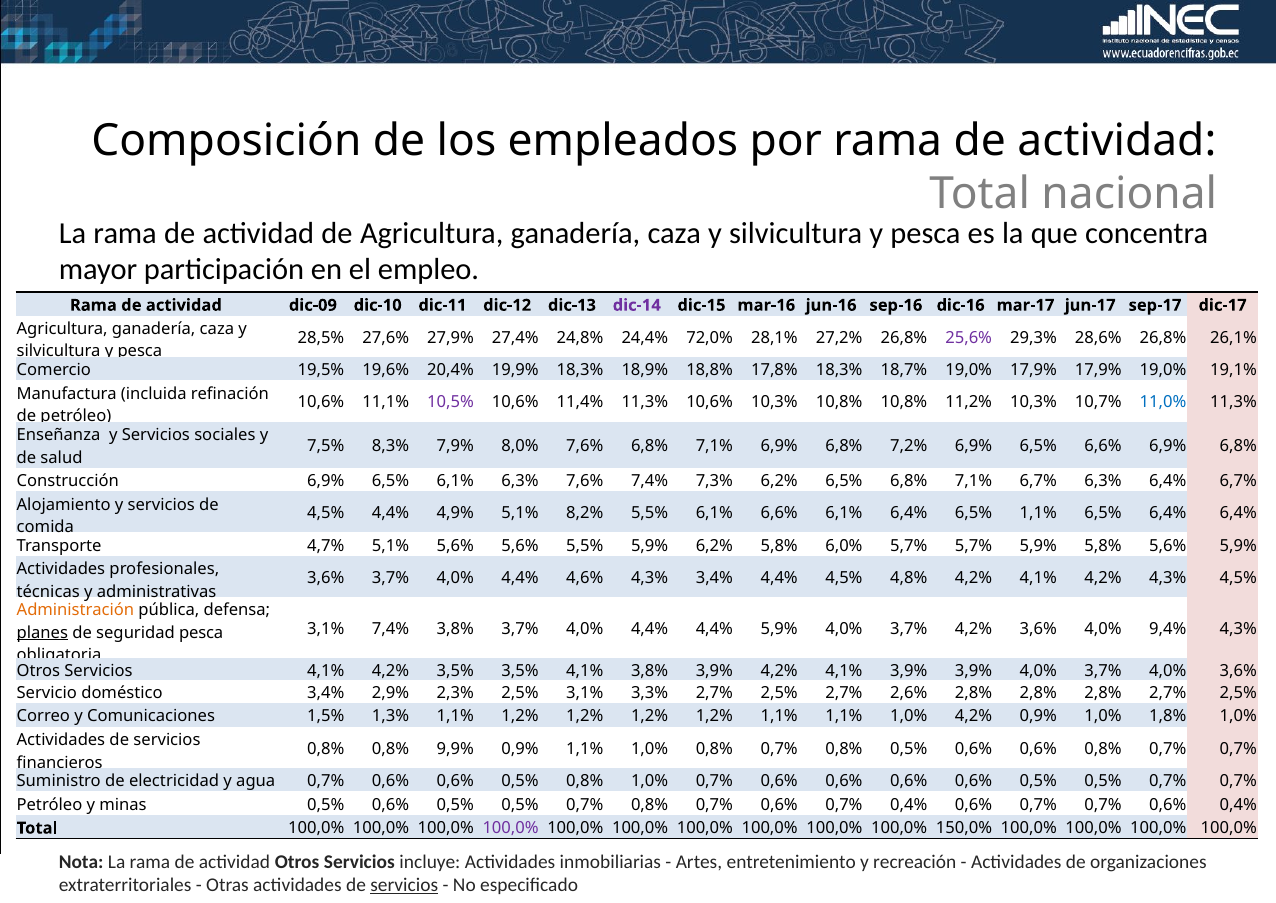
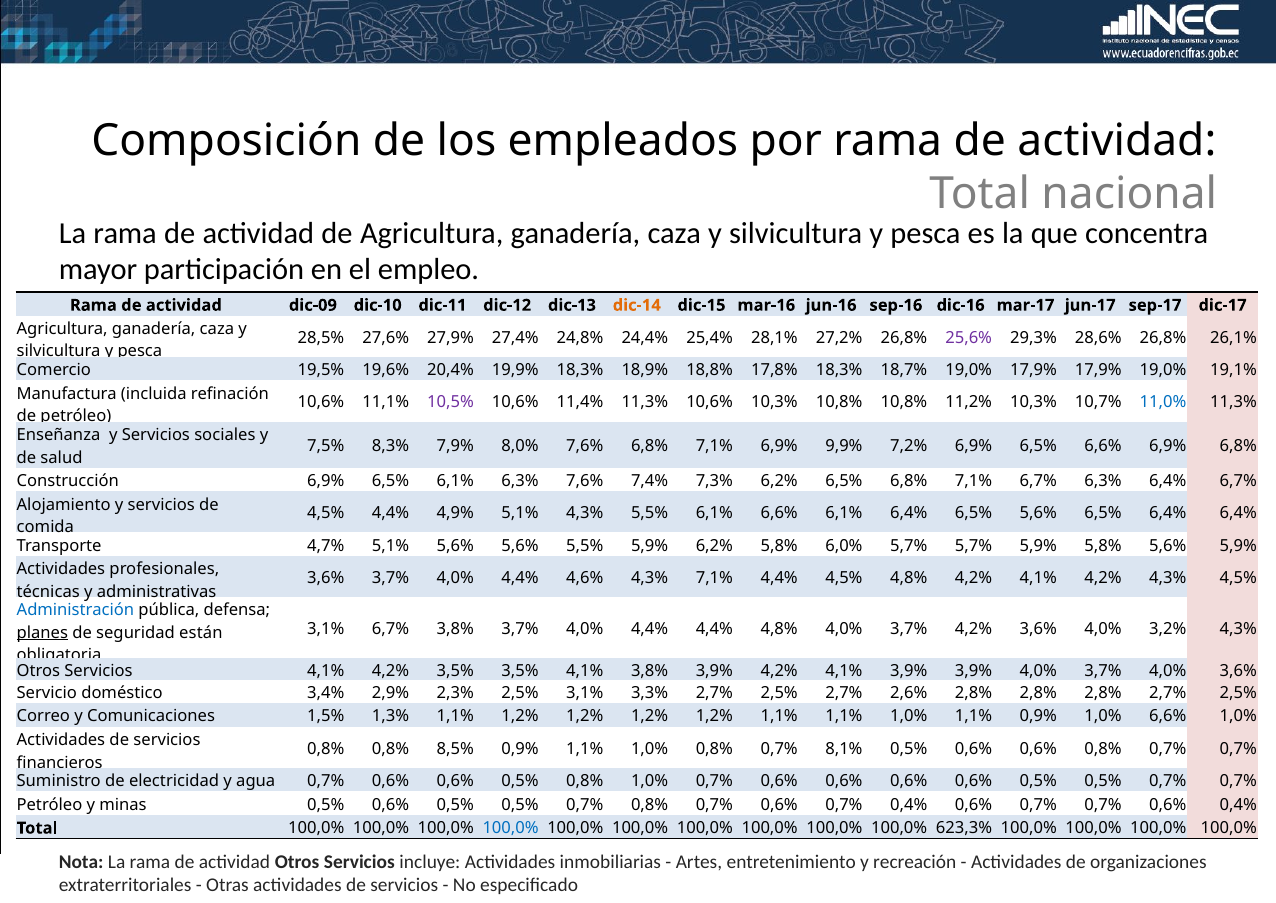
dic-14 colour: purple -> orange
72,0%: 72,0% -> 25,4%
7,1% 6,9% 6,8%: 6,8% -> 9,9%
5,1% 8,2%: 8,2% -> 4,3%
6,5% 1,1%: 1,1% -> 5,6%
4,3% 3,4%: 3,4% -> 7,1%
Administración colour: orange -> blue
3,1% 7,4%: 7,4% -> 6,7%
4,4% 5,9%: 5,9% -> 4,8%
9,4%: 9,4% -> 3,2%
seguridad pesca: pesca -> están
1,0% 4,2%: 4,2% -> 1,1%
1,0% 1,8%: 1,8% -> 6,6%
9,9%: 9,9% -> 8,5%
0,8% 0,7% 0,8%: 0,8% -> 8,1%
100,0% at (511, 828) colour: purple -> blue
150,0%: 150,0% -> 623,3%
servicios at (404, 885) underline: present -> none
